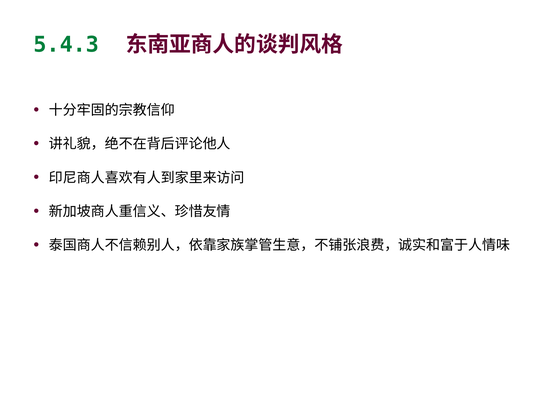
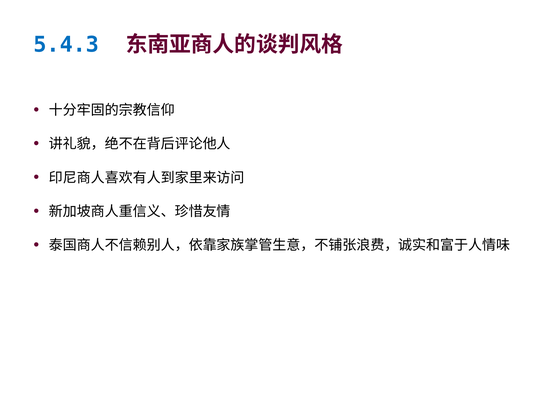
5.4.3 colour: green -> blue
